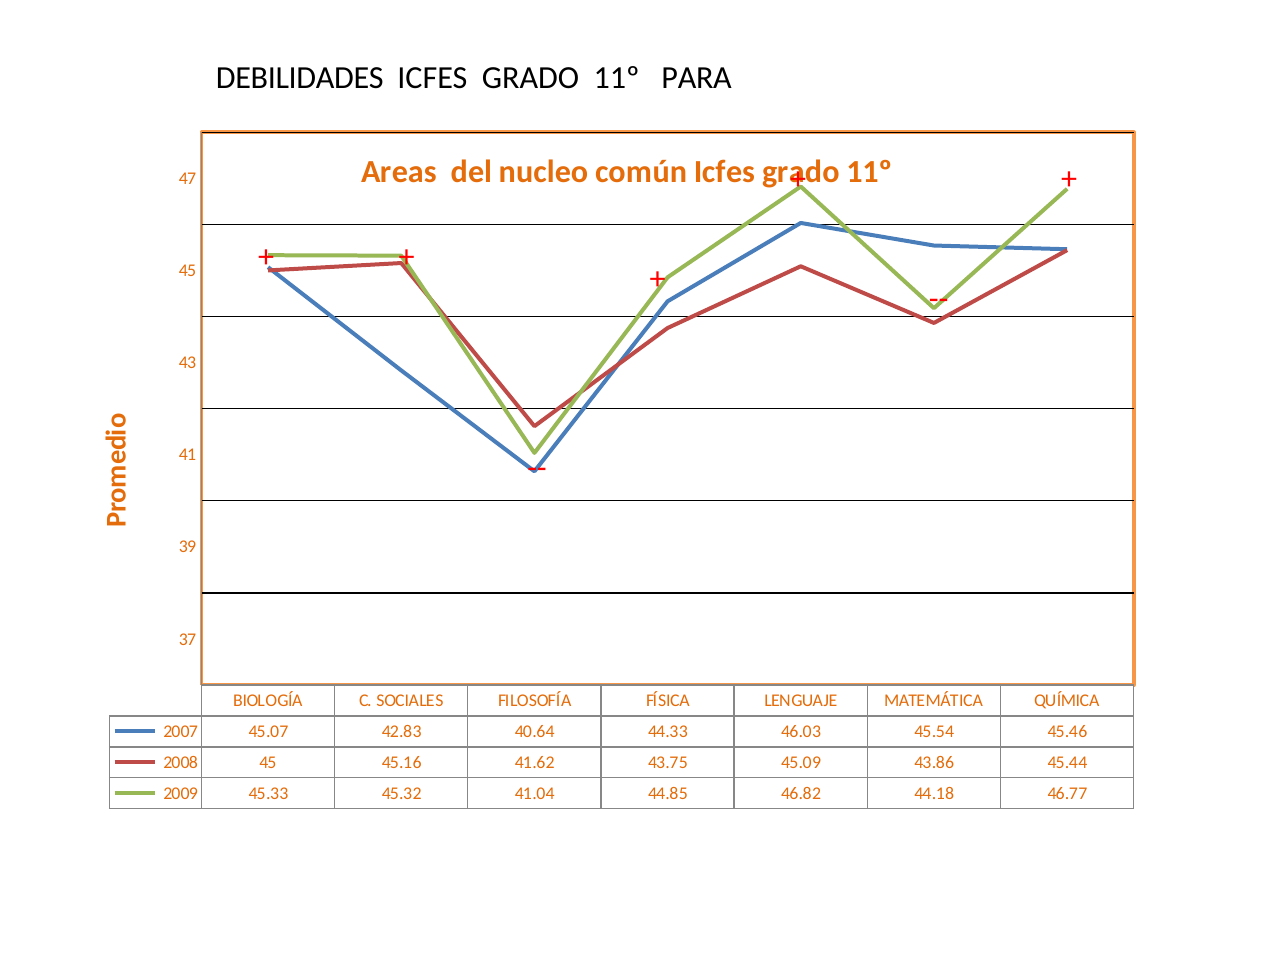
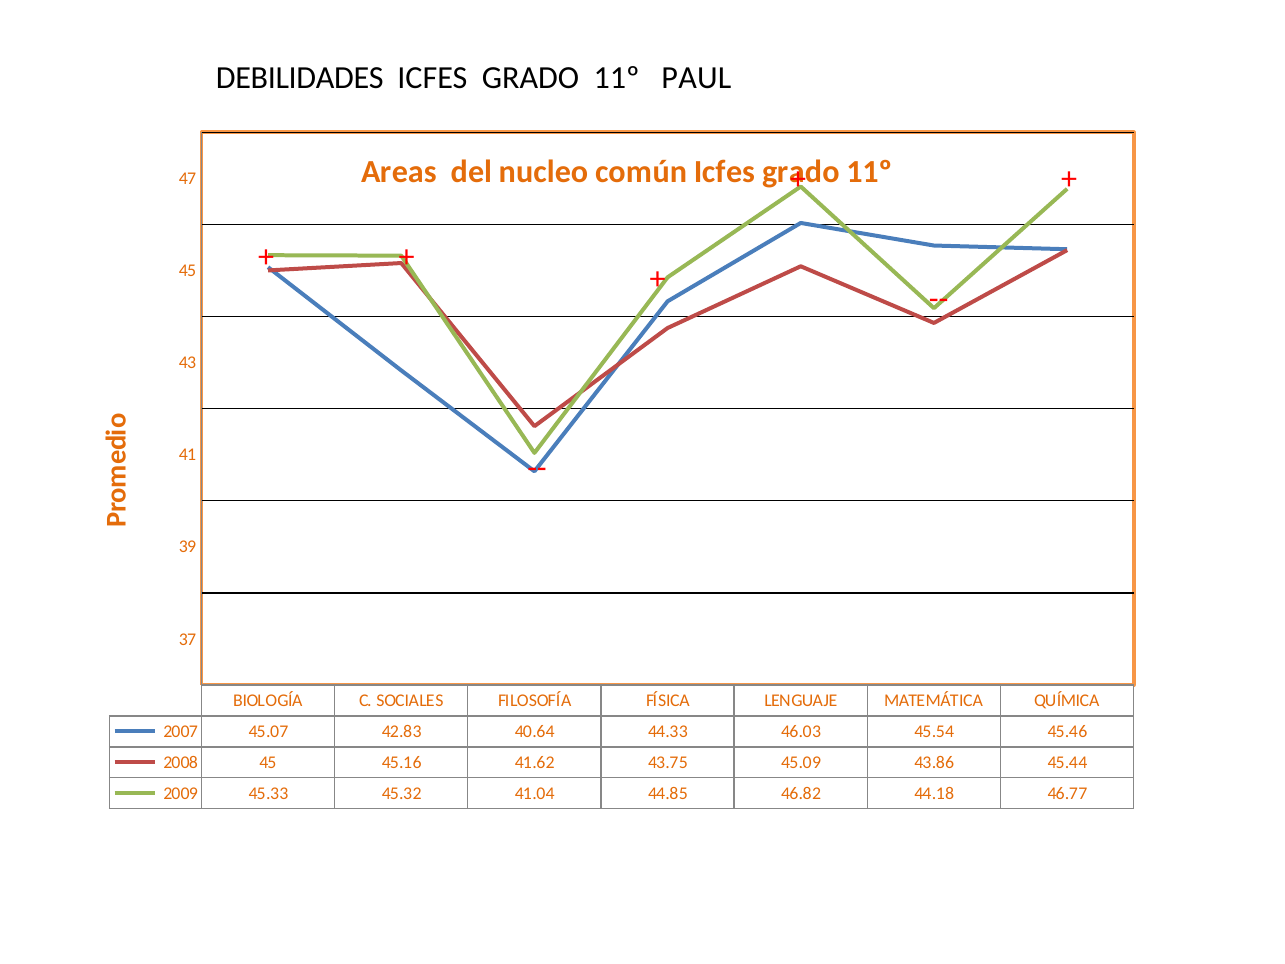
PARA: PARA -> PAUL
